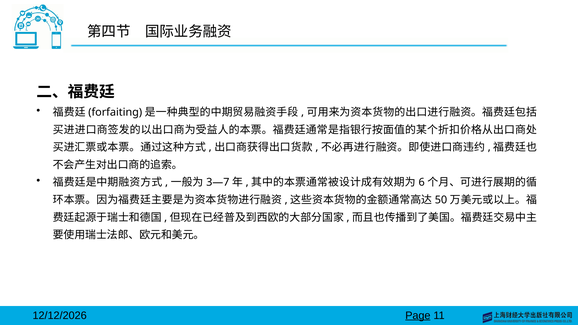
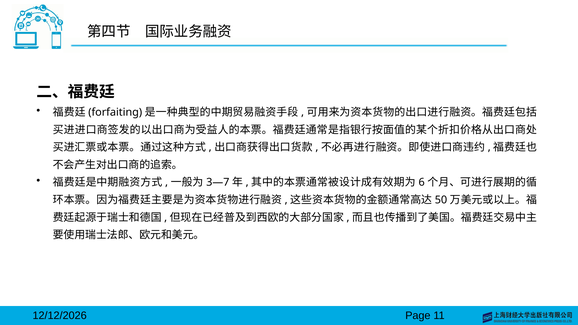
Page underline: present -> none
